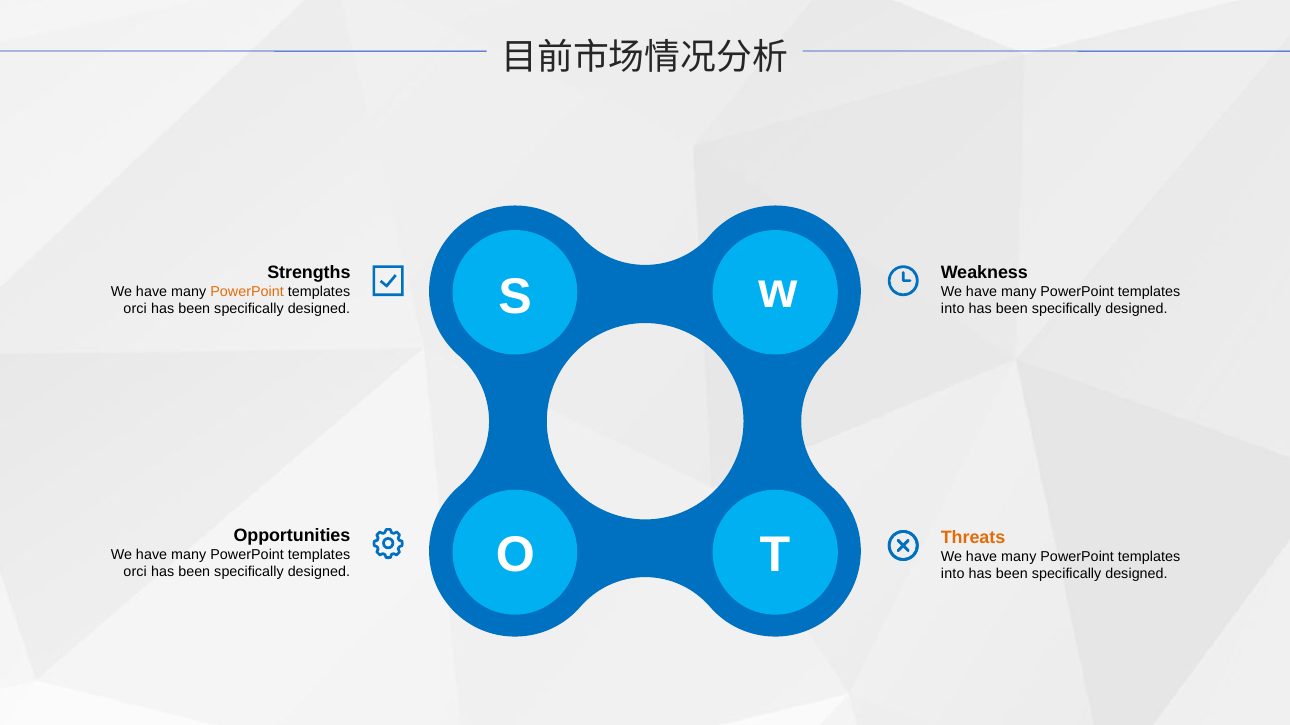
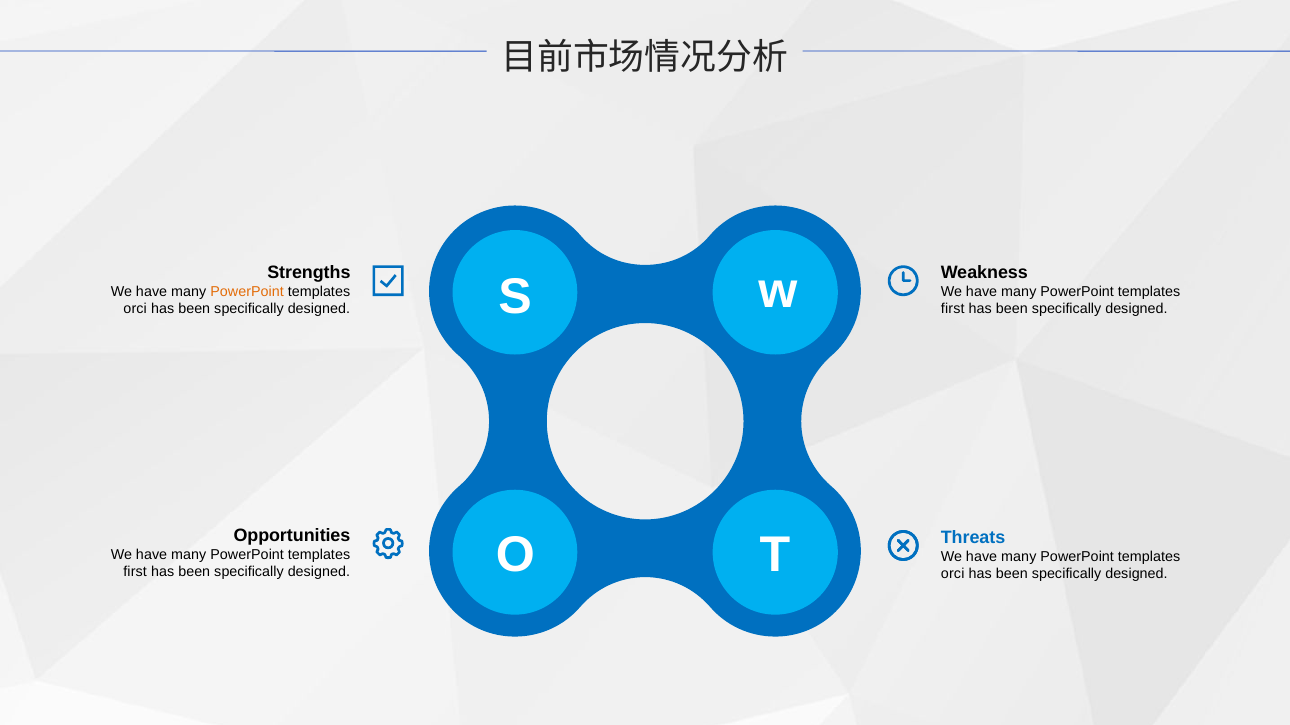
into at (953, 309): into -> first
Threats colour: orange -> blue
orci at (135, 572): orci -> first
into at (953, 575): into -> orci
